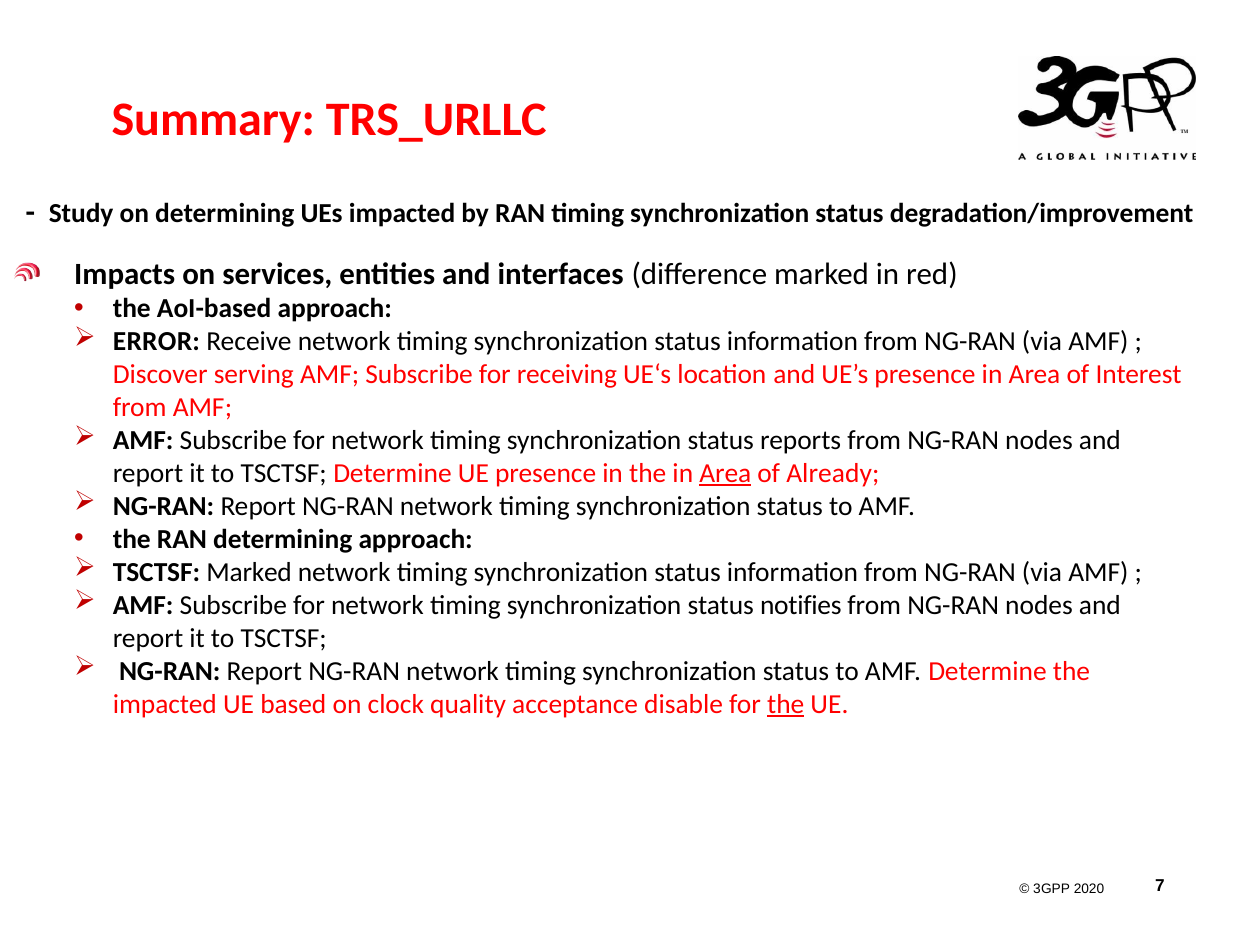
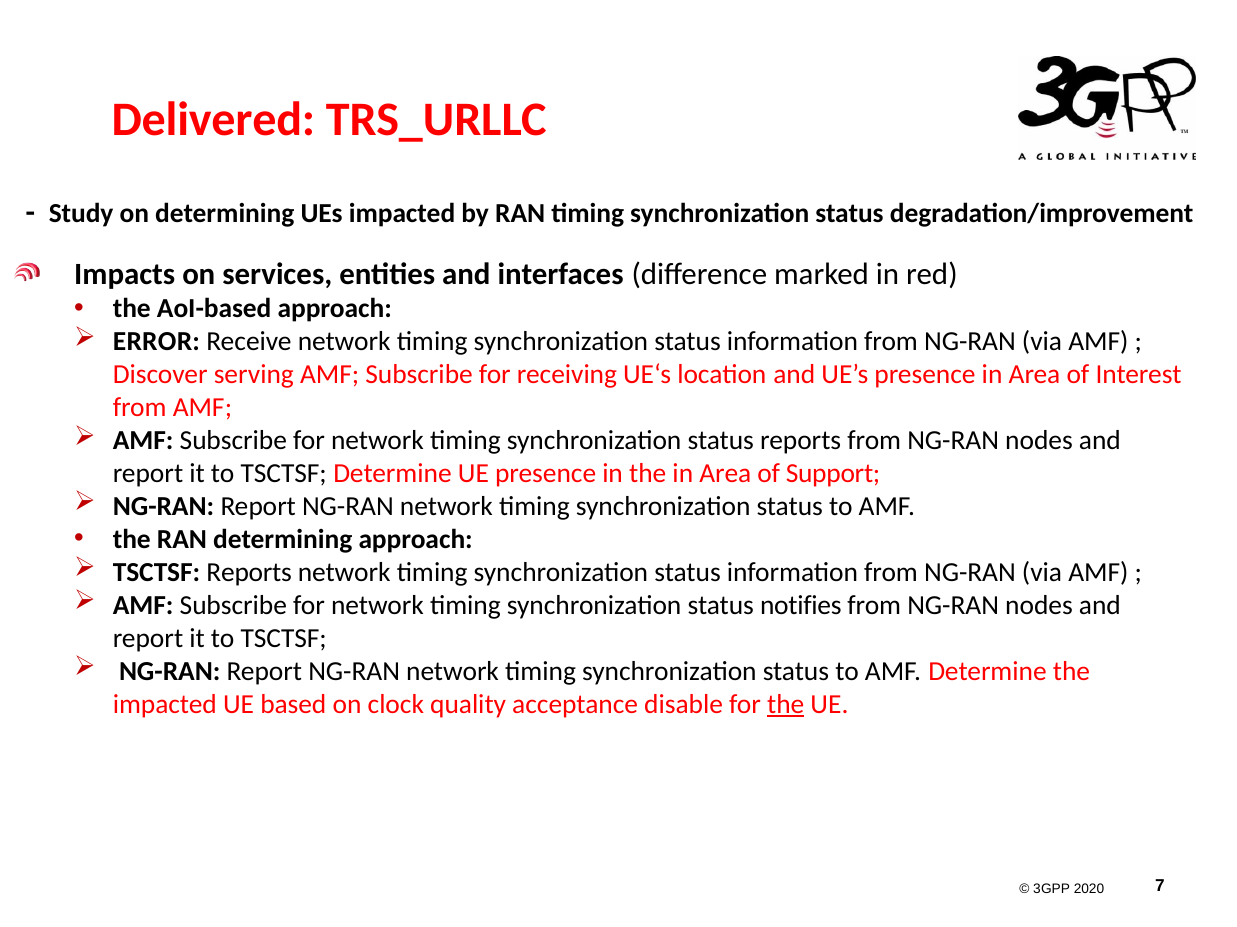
Summary: Summary -> Delivered
Area at (725, 474) underline: present -> none
Already: Already -> Support
TSCTSF Marked: Marked -> Reports
